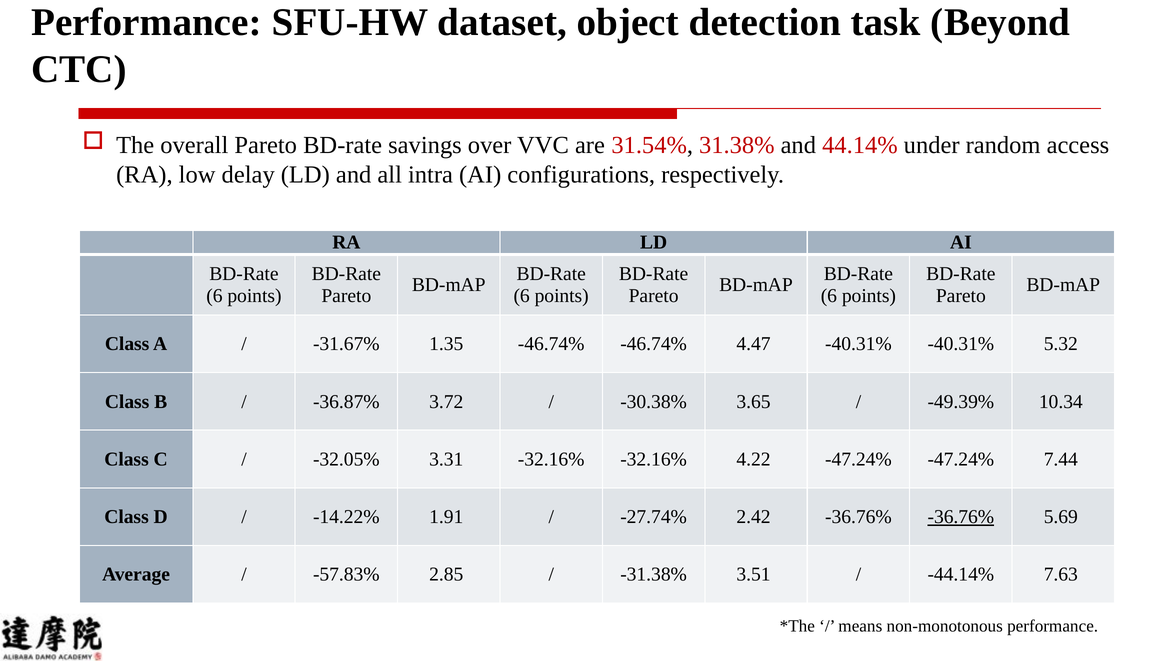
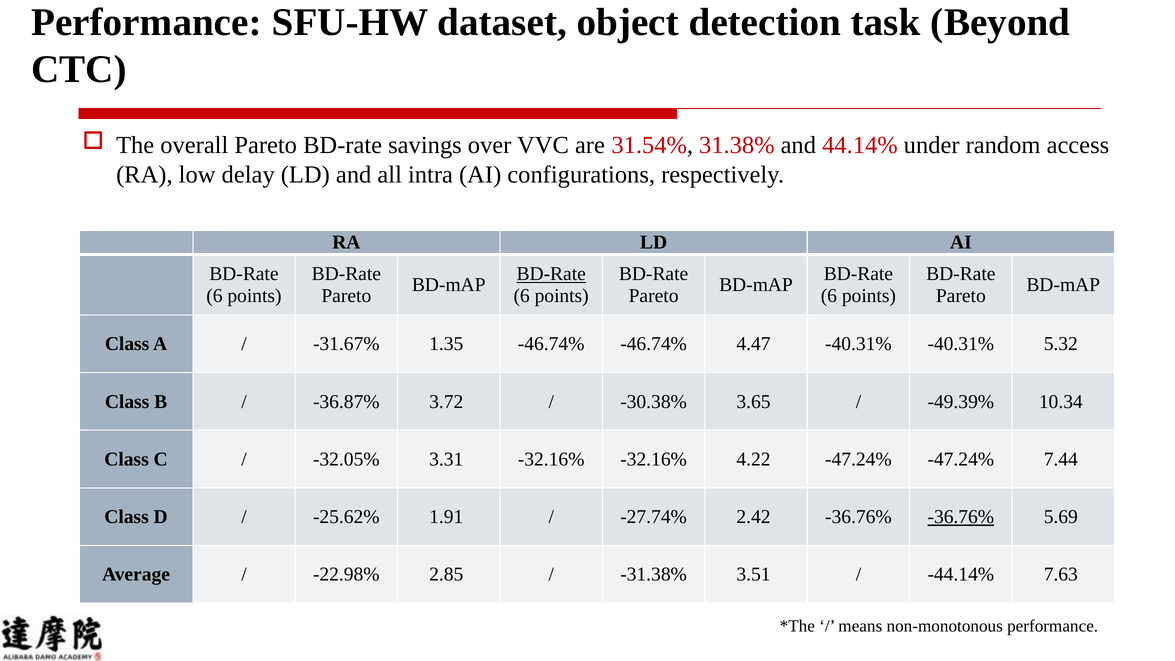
BD-Rate at (551, 274) underline: none -> present
-14.22%: -14.22% -> -25.62%
-57.83%: -57.83% -> -22.98%
